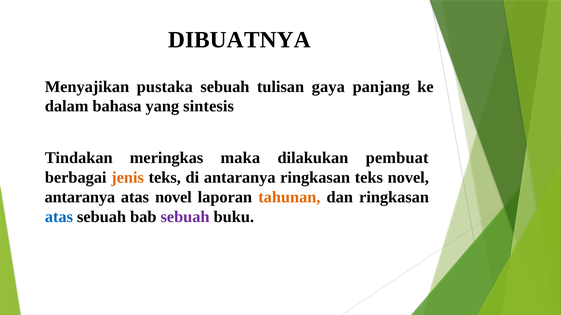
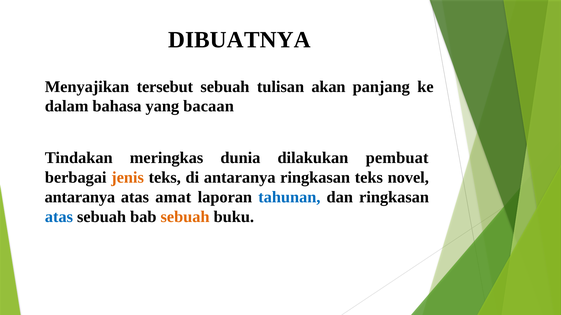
pustaka: pustaka -> tersebut
gaya: gaya -> akan
sintesis: sintesis -> bacaan
maka: maka -> dunia
atas novel: novel -> amat
tahunan colour: orange -> blue
sebuah at (185, 217) colour: purple -> orange
